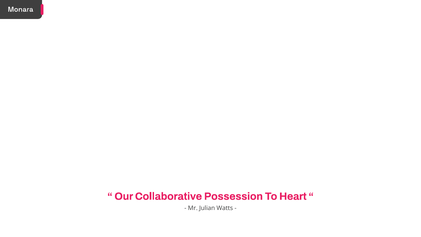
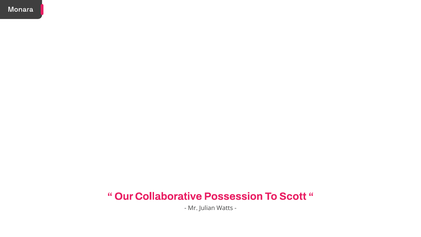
Heart: Heart -> Scott
